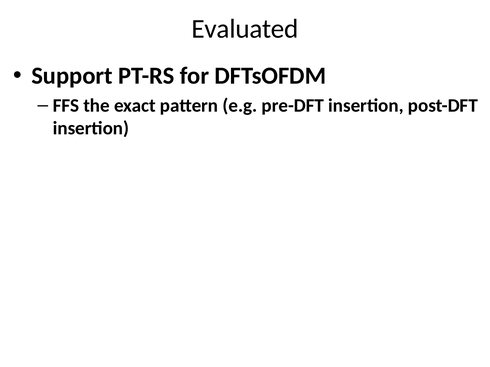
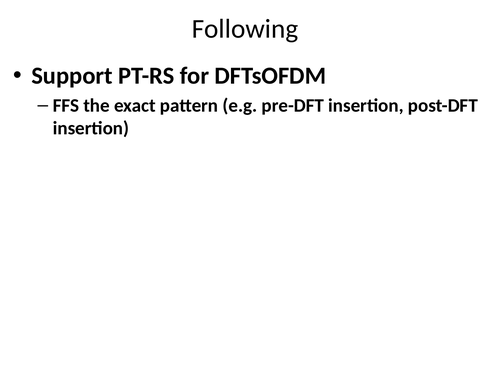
Evaluated: Evaluated -> Following
